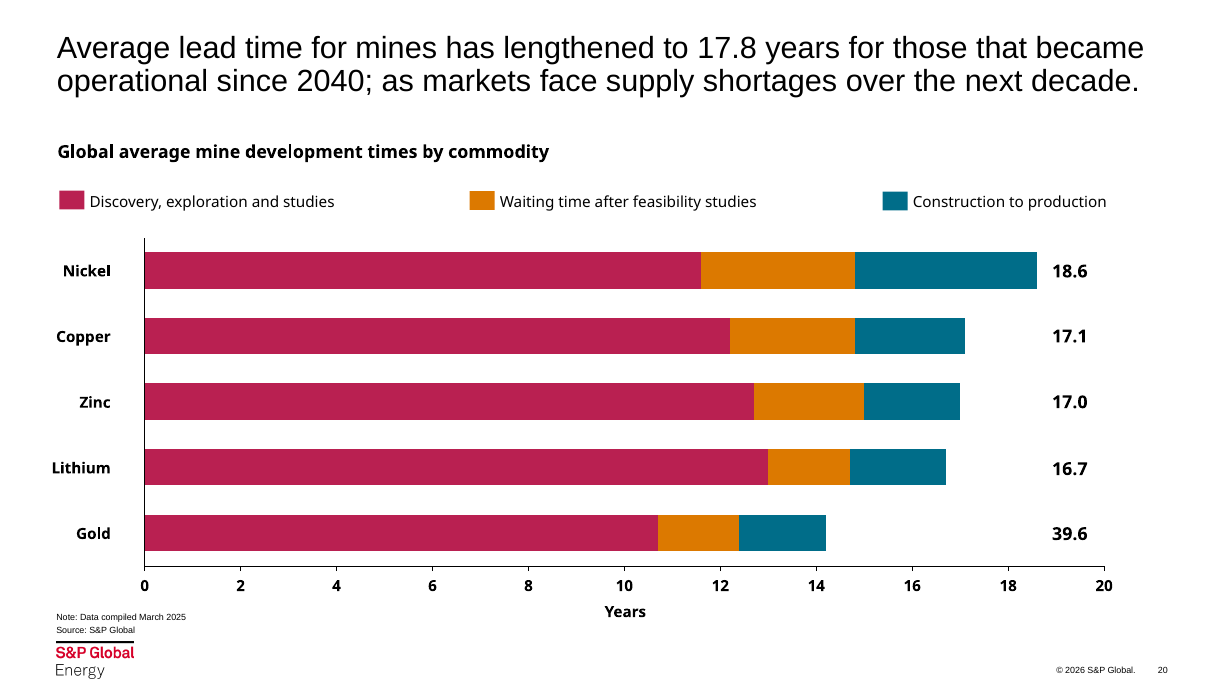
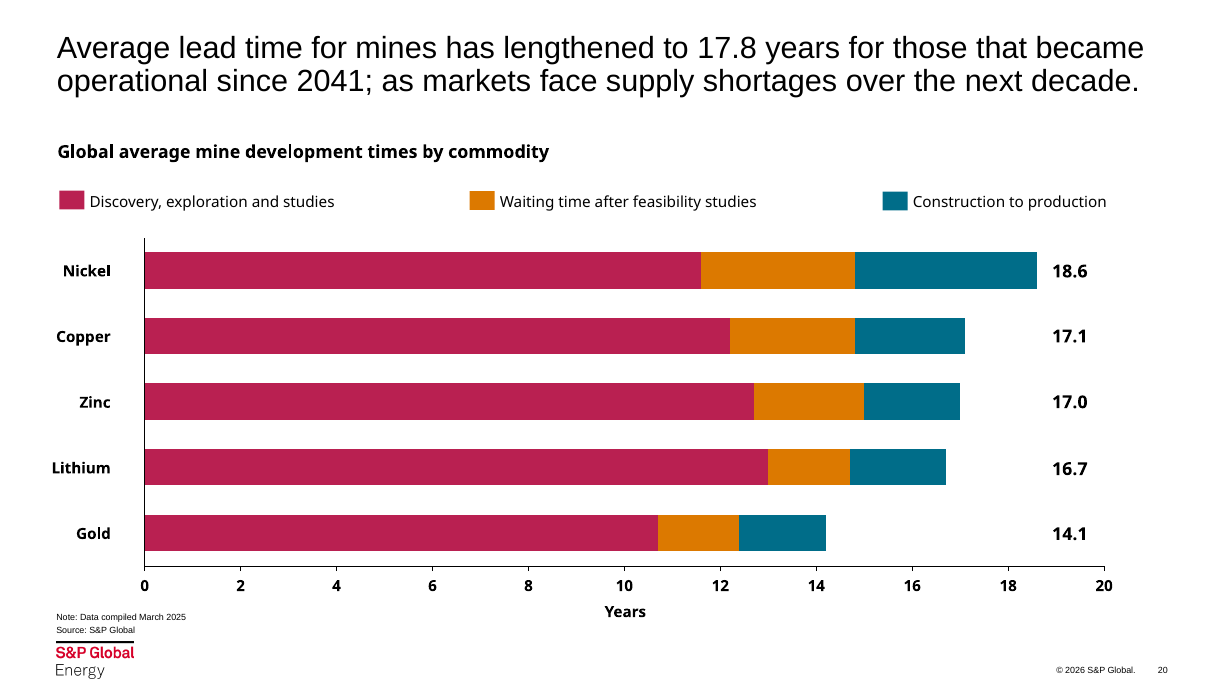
2040: 2040 -> 2041
39.6: 39.6 -> 14.1
